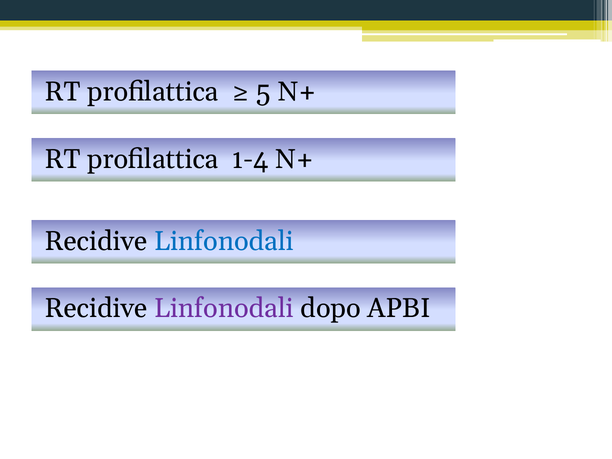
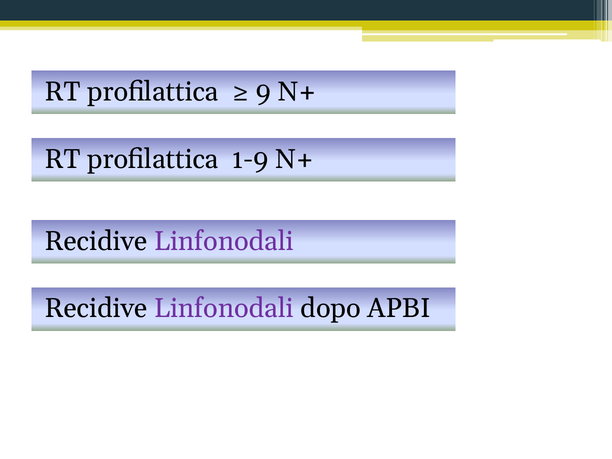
5: 5 -> 9
1-4: 1-4 -> 1-9
Linfonodali at (224, 241) colour: blue -> purple
